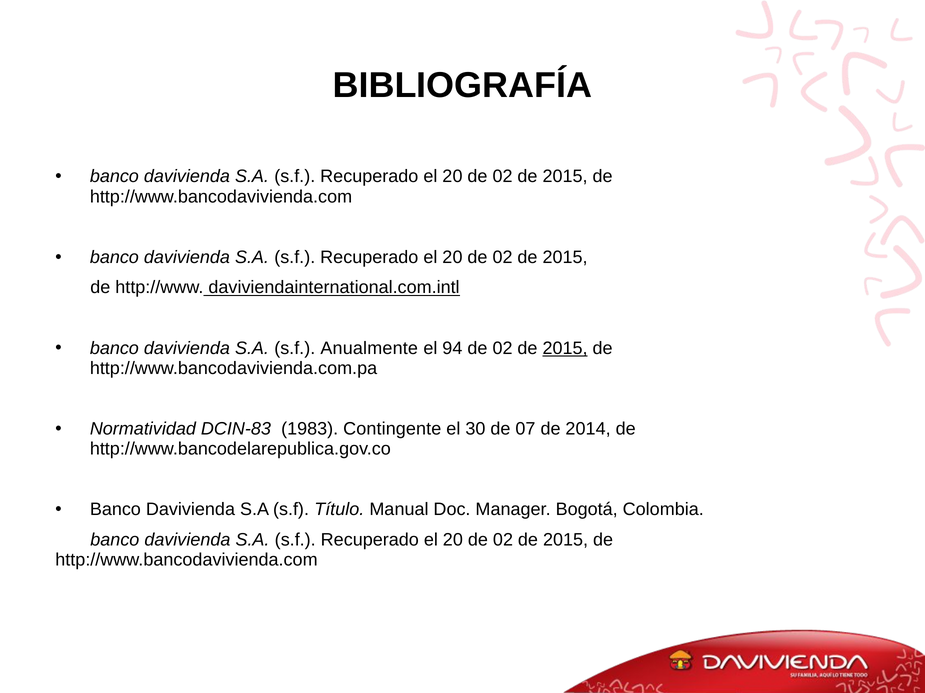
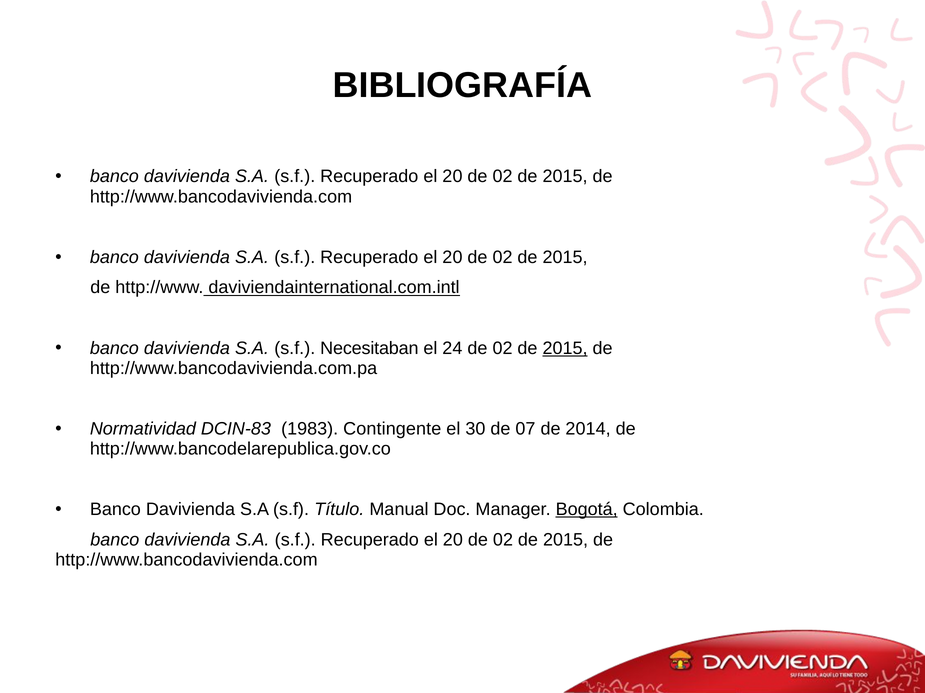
Anualmente: Anualmente -> Necesitaban
94: 94 -> 24
Bogotá underline: none -> present
